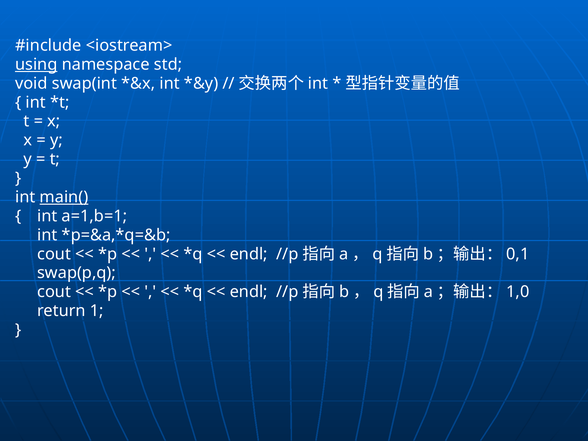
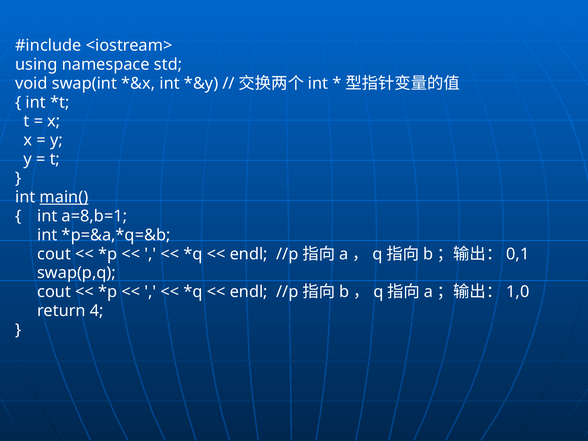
using underline: present -> none
a=1,b=1: a=1,b=1 -> a=8,b=1
1: 1 -> 4
